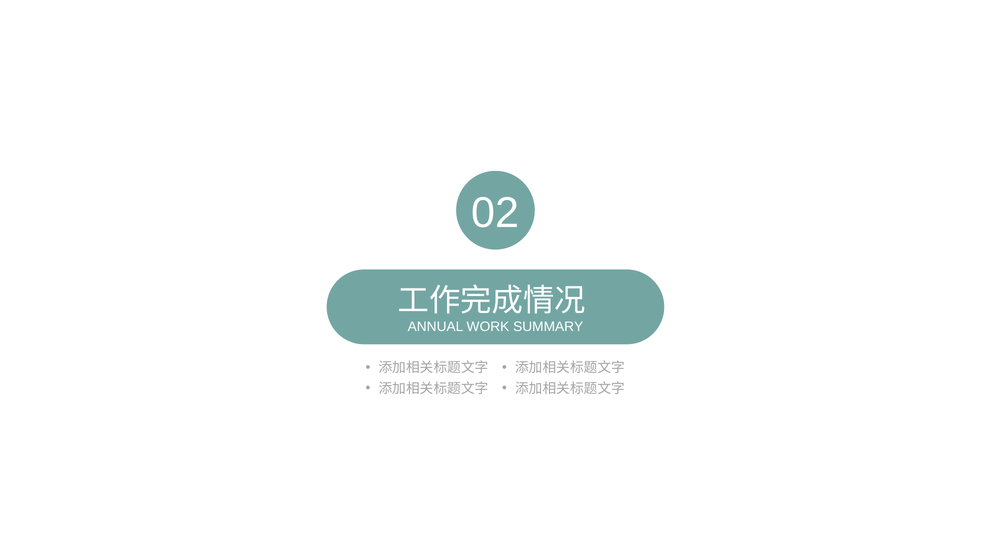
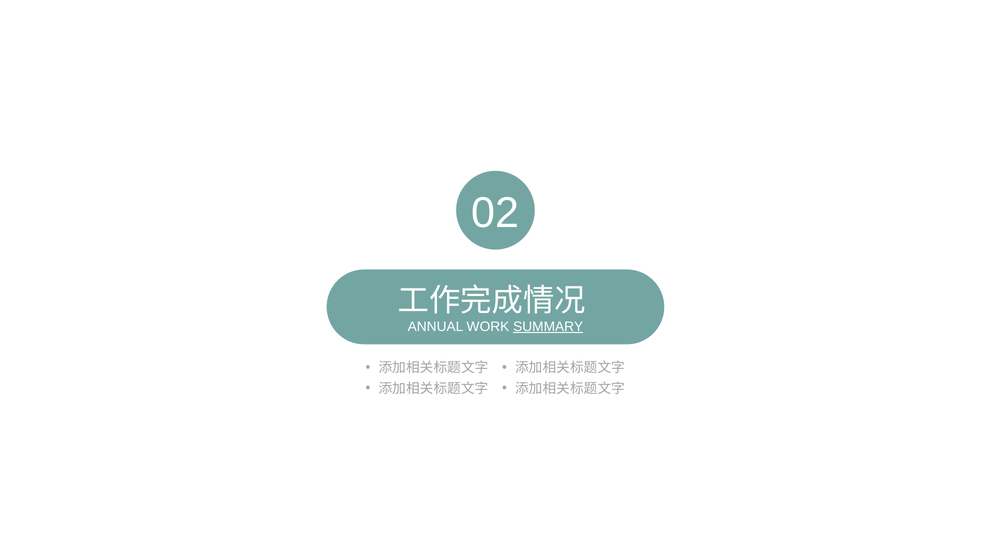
SUMMARY underline: none -> present
